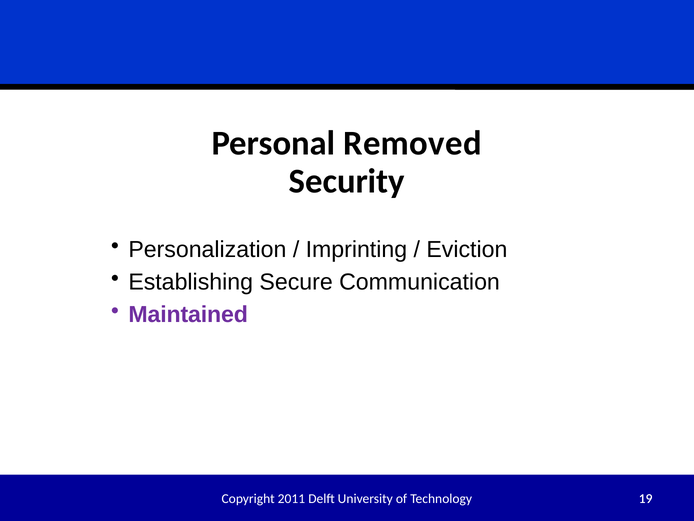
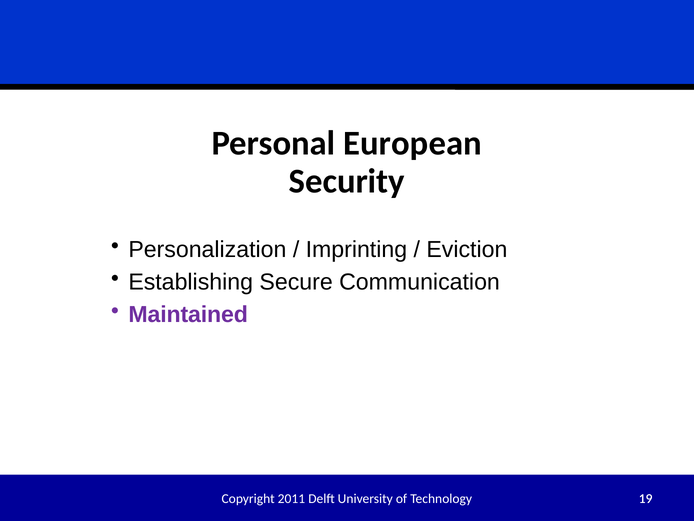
Removed: Removed -> European
